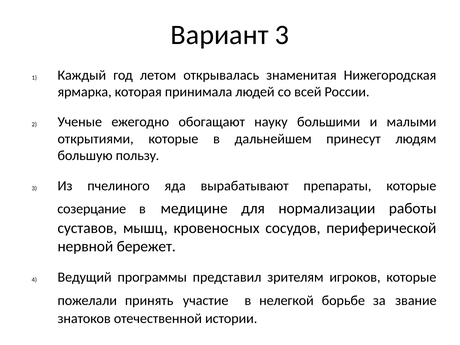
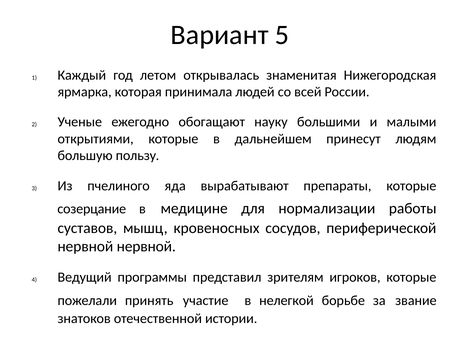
Вариант 3: 3 -> 5
нервной бережет: бережет -> нервной
